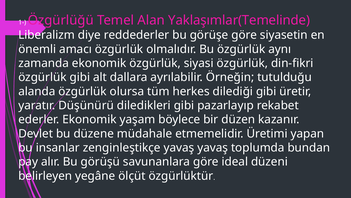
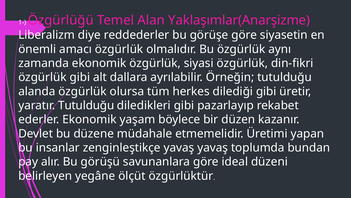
Yaklaşımlar(Temelinde: Yaklaşımlar(Temelinde -> Yaklaşımlar(Anarşizme
yaratır Düşünürü: Düşünürü -> Tutulduğu
